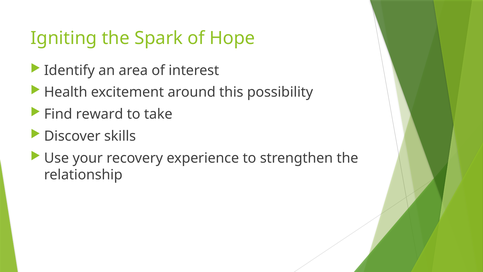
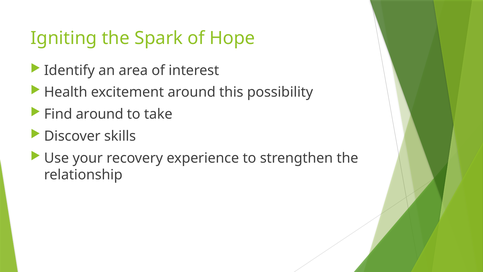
Find reward: reward -> around
